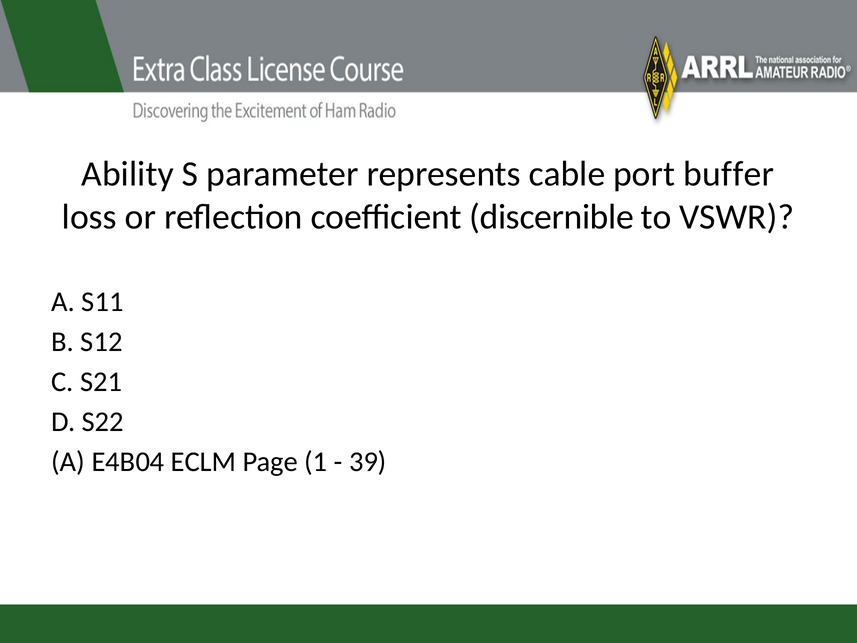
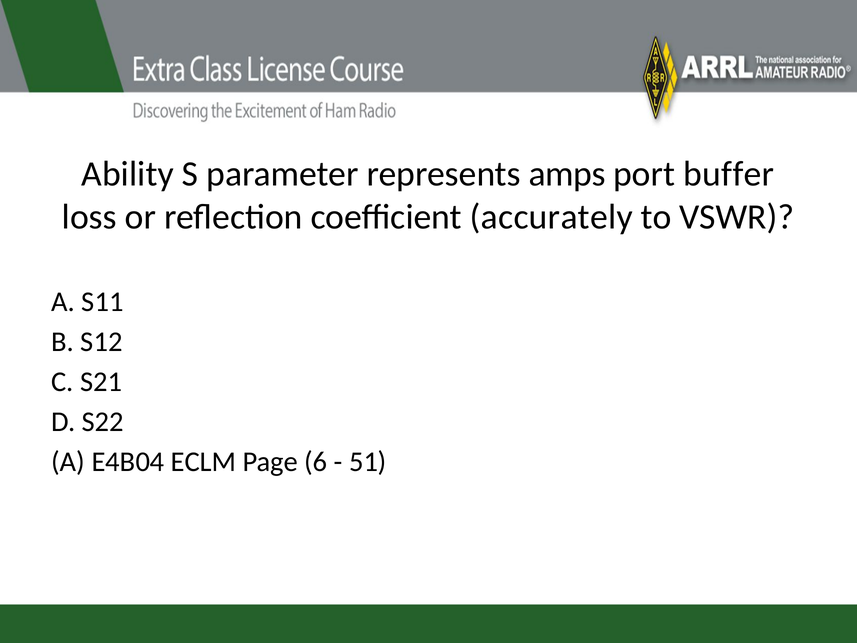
cable: cable -> amps
discernible: discernible -> accurately
1: 1 -> 6
39: 39 -> 51
